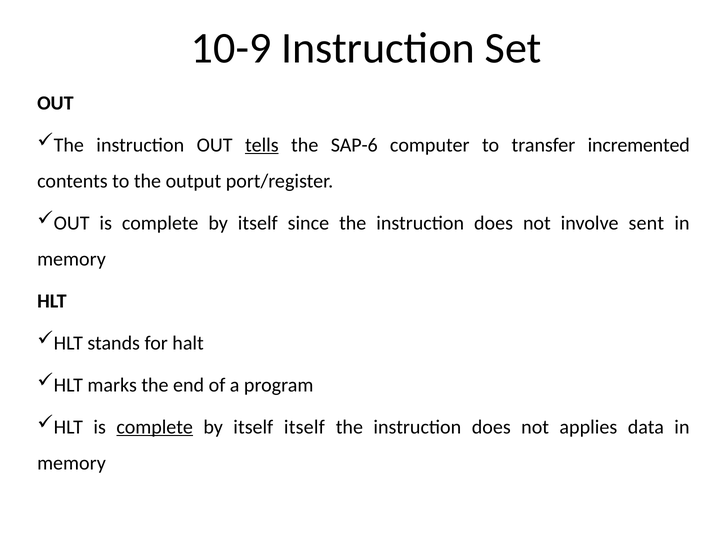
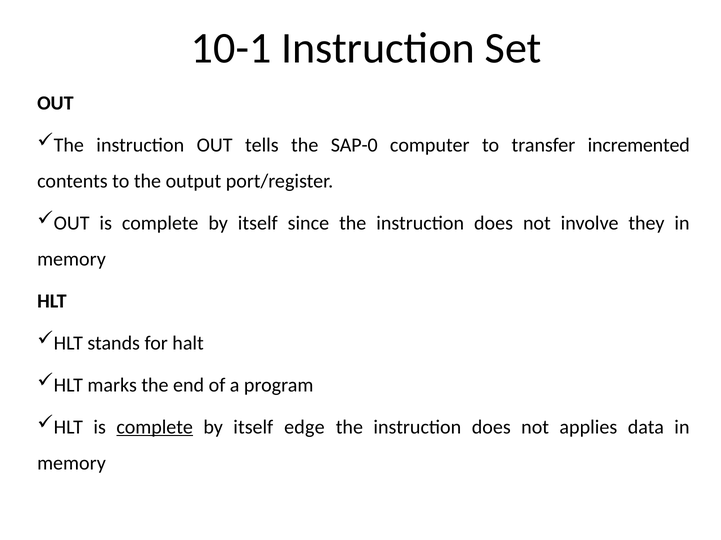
10-9: 10-9 -> 10-1
tells underline: present -> none
SAP-6: SAP-6 -> SAP-0
sent: sent -> they
itself itself: itself -> edge
